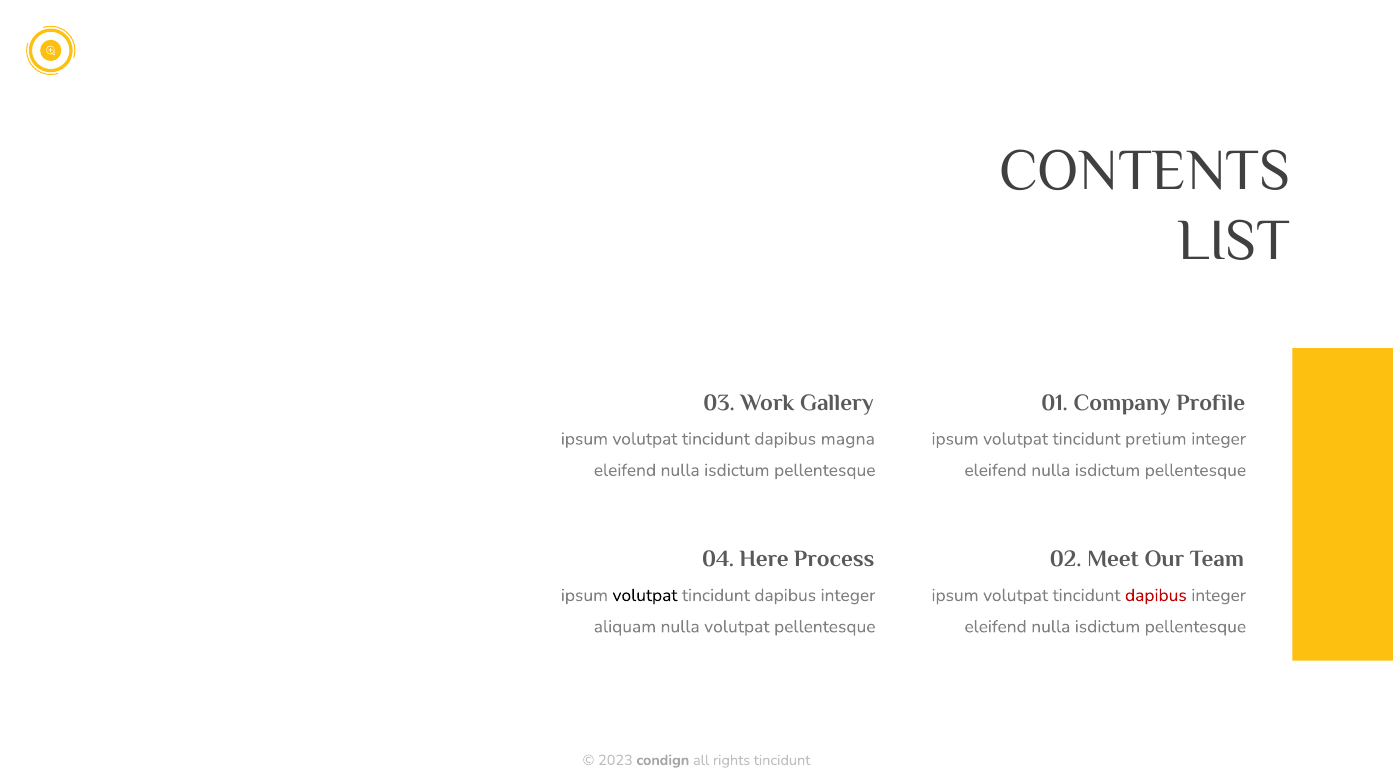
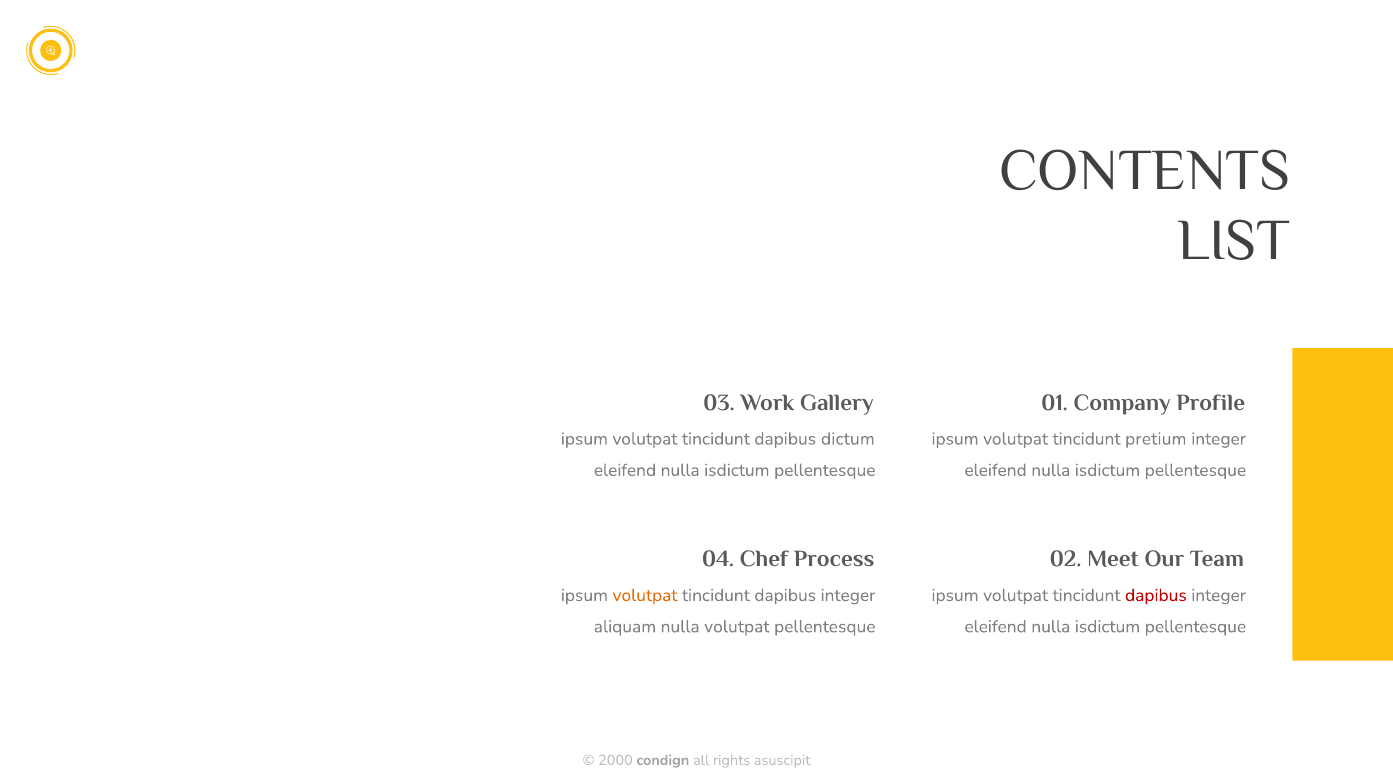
magna: magna -> dictum
Here: Here -> Chef
volutpat at (645, 596) colour: black -> orange
2023: 2023 -> 2000
rights tincidunt: tincidunt -> asuscipit
